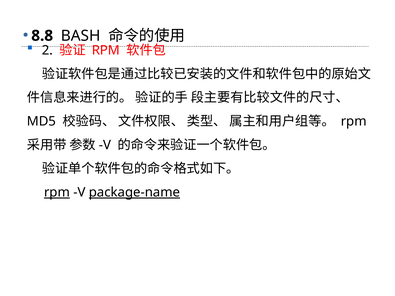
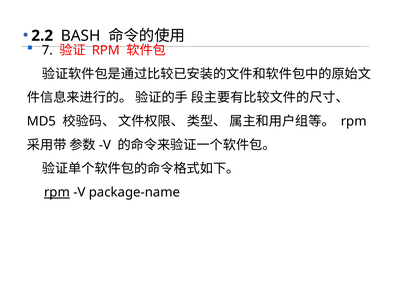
8.8: 8.8 -> 2.2
2: 2 -> 7
package-name underline: present -> none
